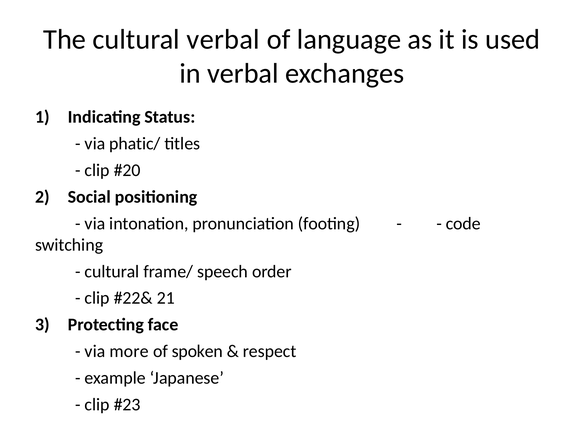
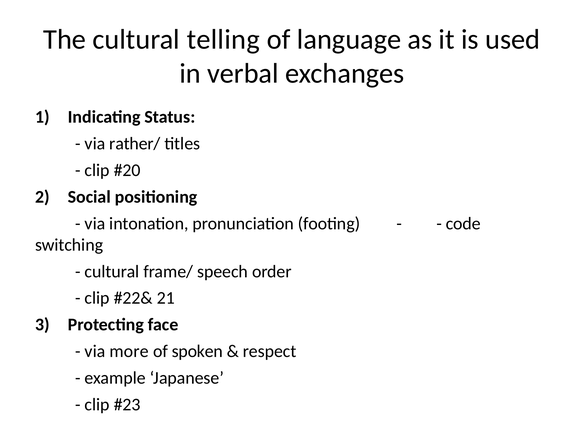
cultural verbal: verbal -> telling
phatic/: phatic/ -> rather/
